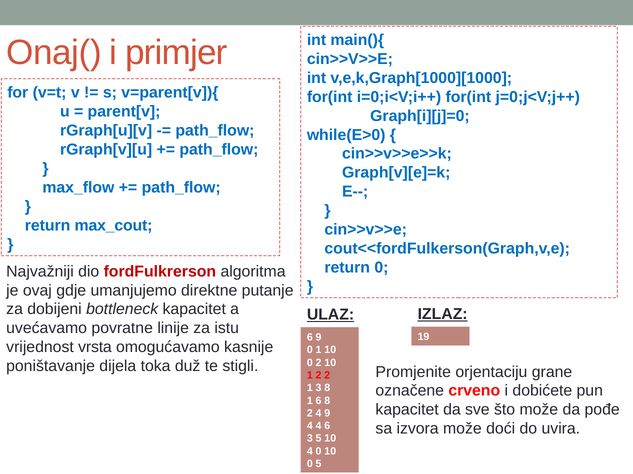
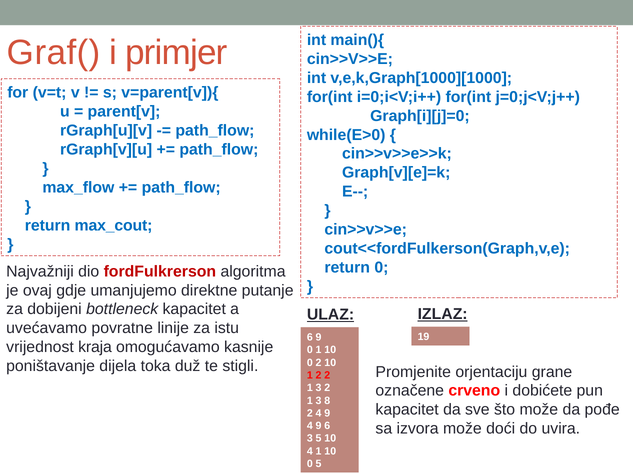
Onaj(: Onaj( -> Graf(
vrsta: vrsta -> kraja
3 8: 8 -> 2
6 at (319, 401): 6 -> 3
4 at (319, 427): 4 -> 9
4 0: 0 -> 1
